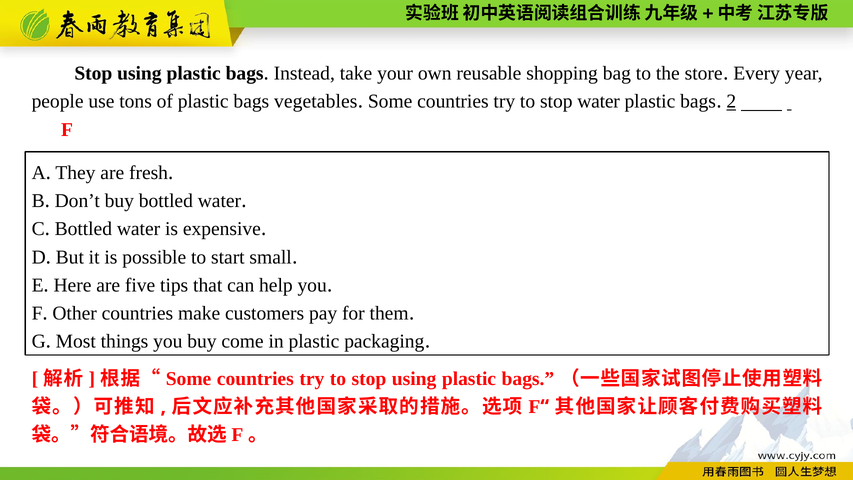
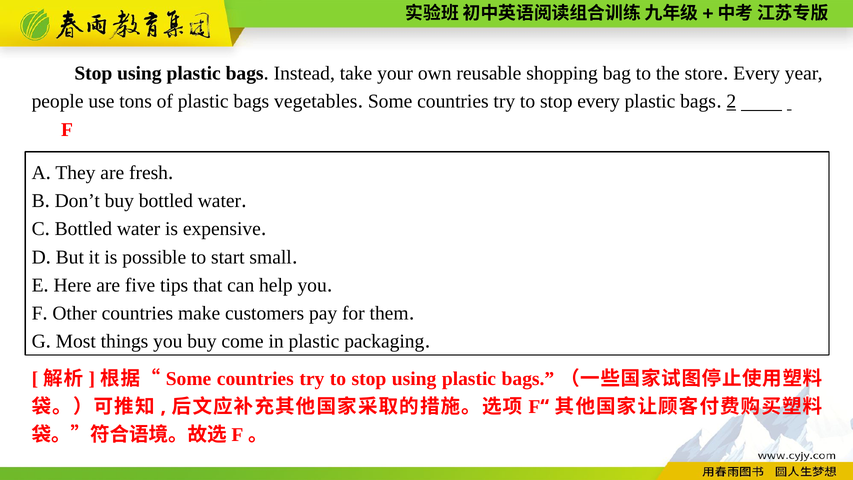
stop water: water -> every
